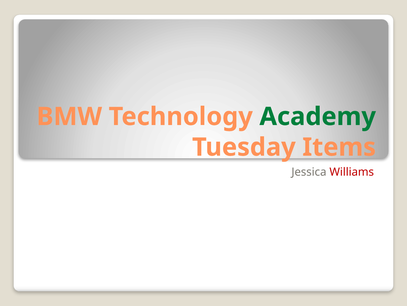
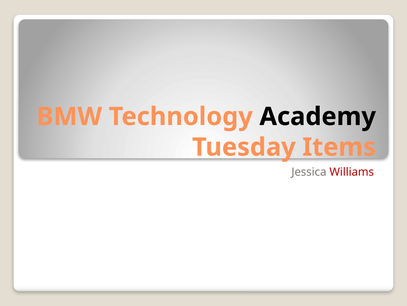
Academy colour: green -> black
